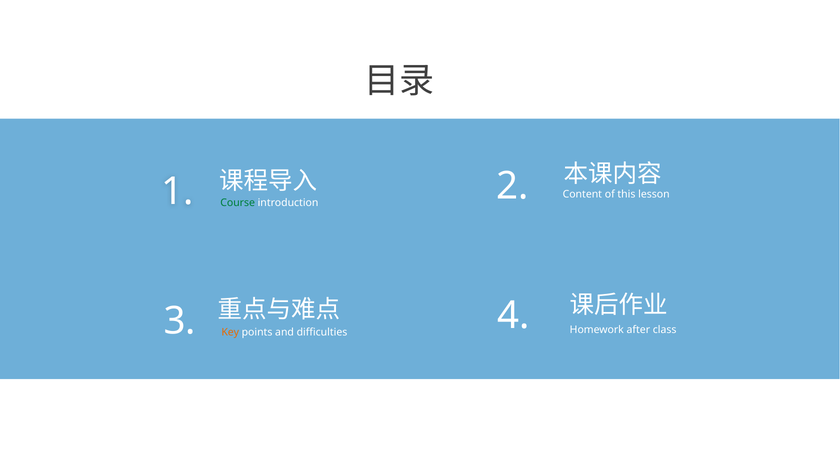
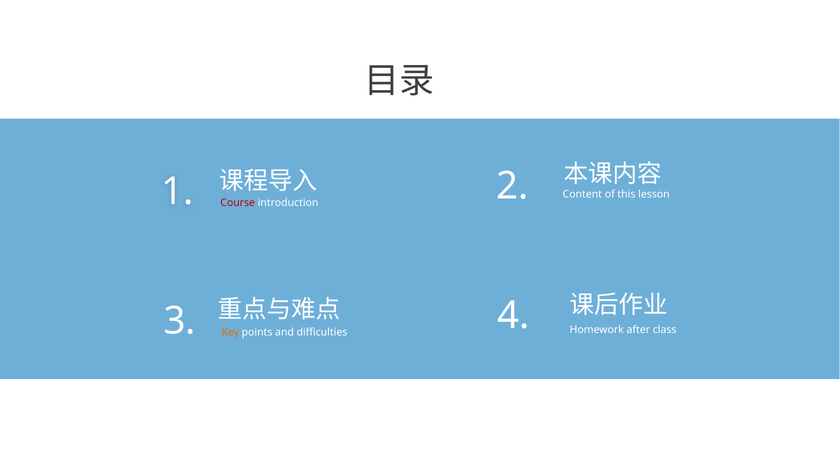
Course colour: green -> red
